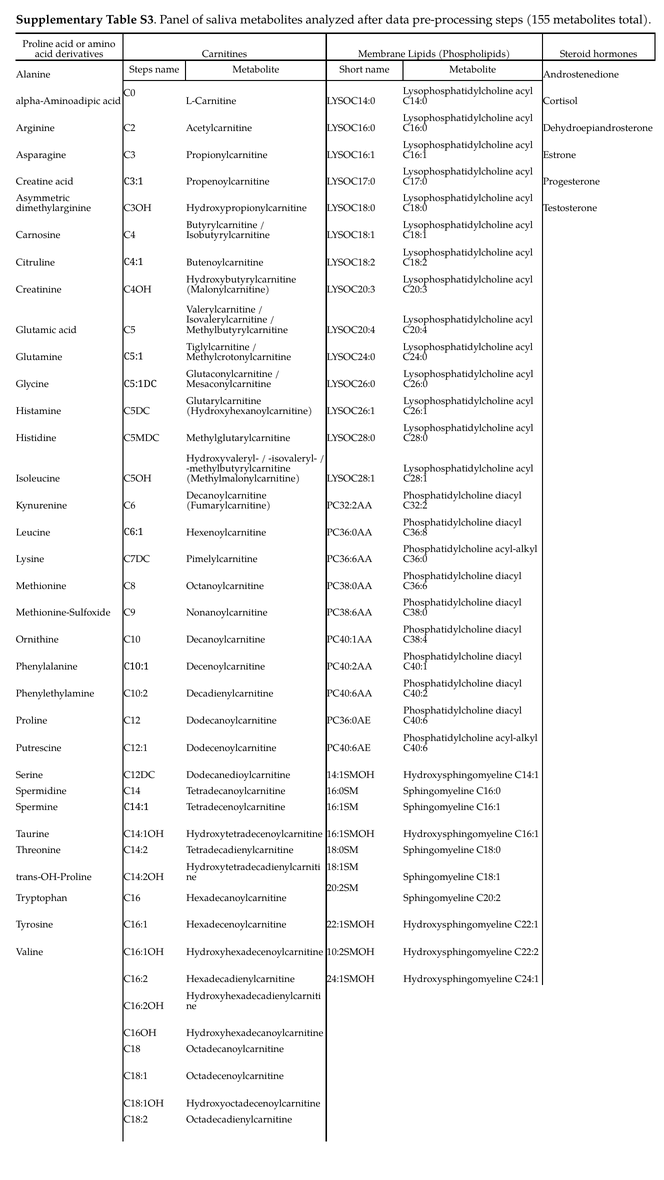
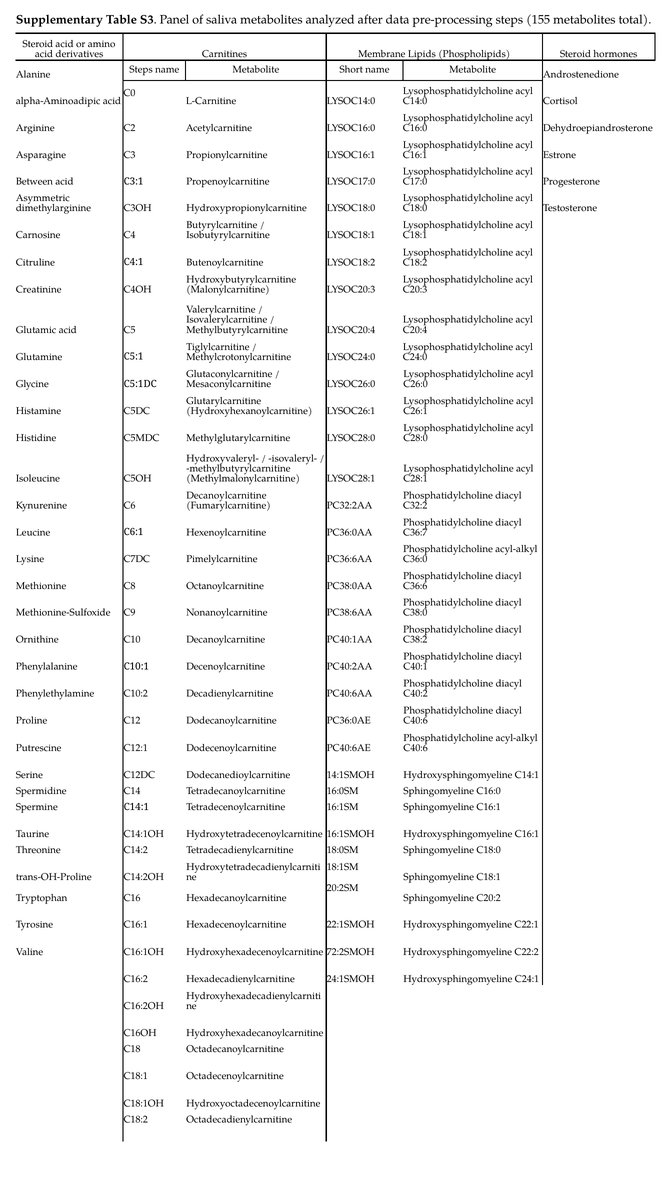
Proline at (38, 44): Proline -> Steroid
Creatine: Creatine -> Between
C36:8: C36:8 -> C36:7
C38:4: C38:4 -> C38:2
10:2SMOH: 10:2SMOH -> 72:2SMOH
